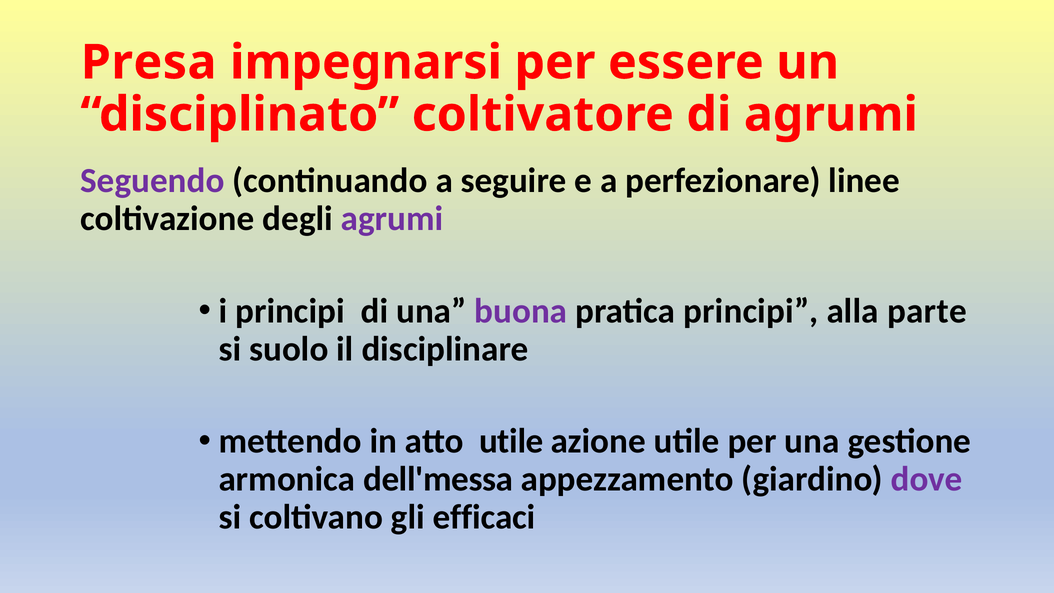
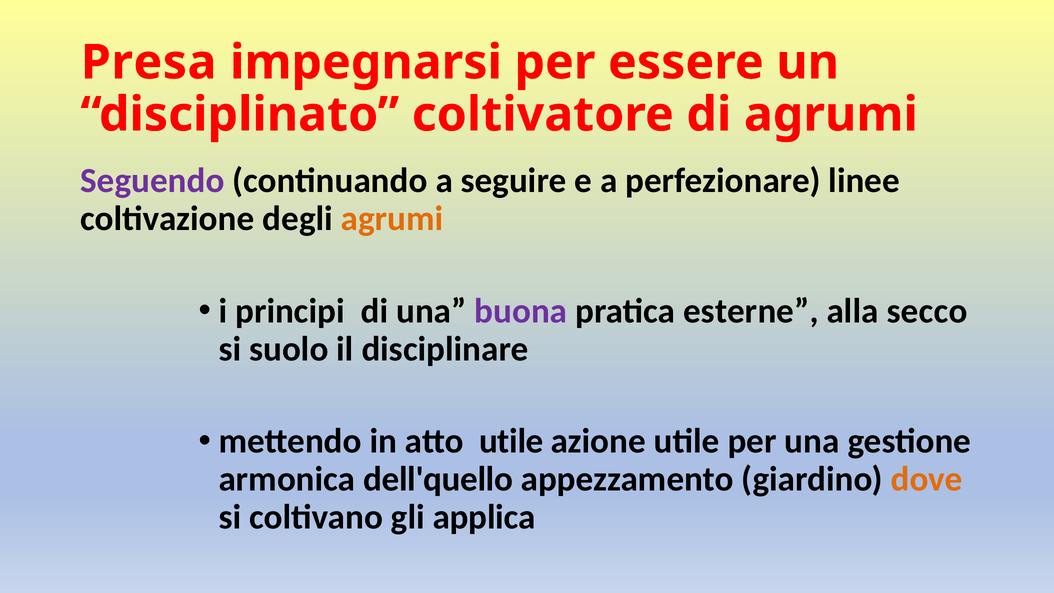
agrumi at (392, 219) colour: purple -> orange
pratica principi: principi -> esterne
parte: parte -> secco
dell'messa: dell'messa -> dell'quello
dove colour: purple -> orange
efficaci: efficaci -> applica
